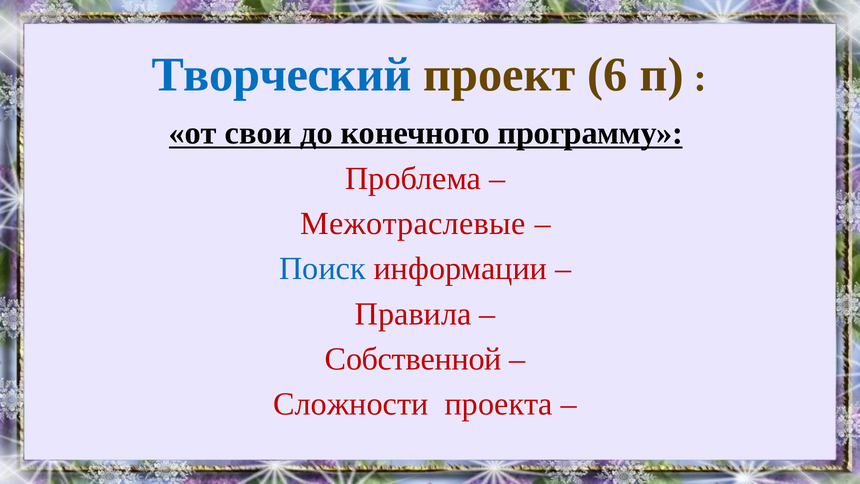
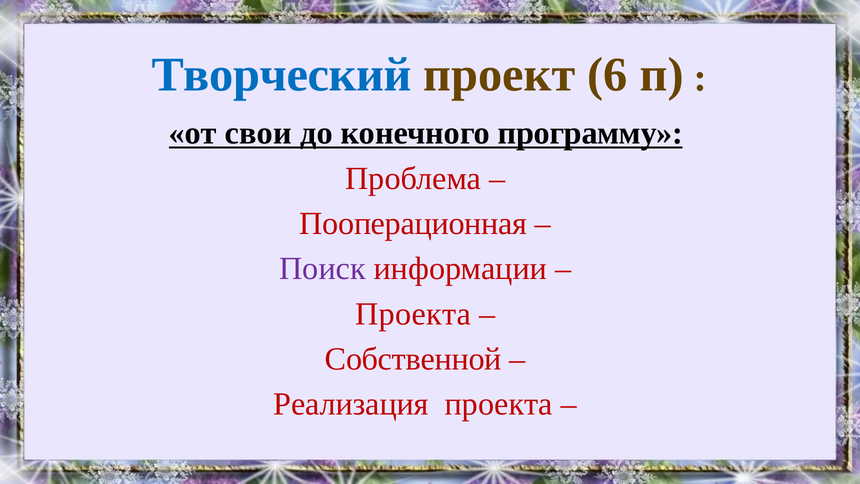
Межотраслевые: Межотраслевые -> Пооперационная
Поиск colour: blue -> purple
Правила at (413, 314): Правила -> Проекта
Сложности: Сложности -> Реализация
